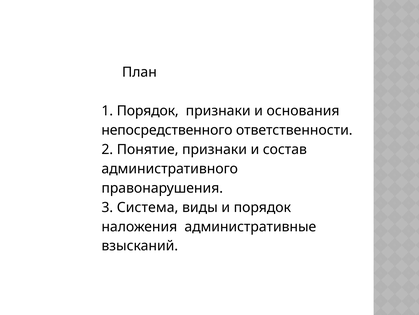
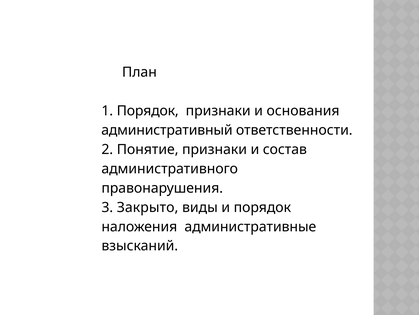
непосредственного: непосредственного -> административный
Система: Система -> Закрыто
